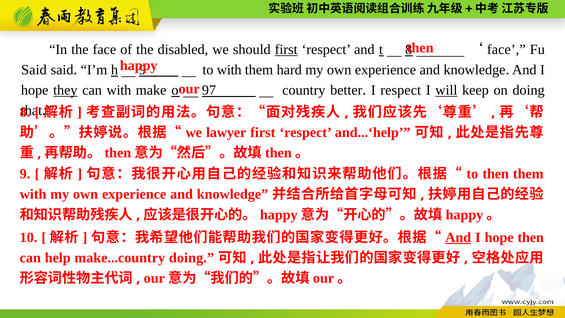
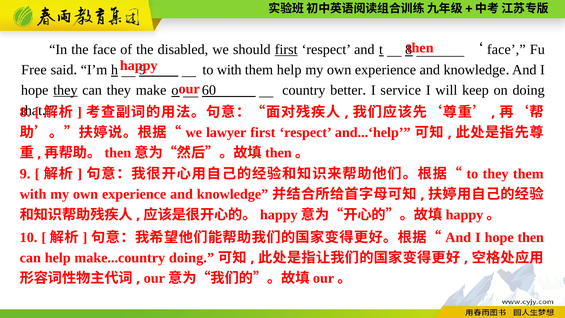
Said at (34, 70): Said -> Free
them hard: hard -> help
can with: with -> they
97: 97 -> 60
I respect: respect -> service
will underline: present -> none
to then: then -> they
And at (458, 237) underline: present -> none
